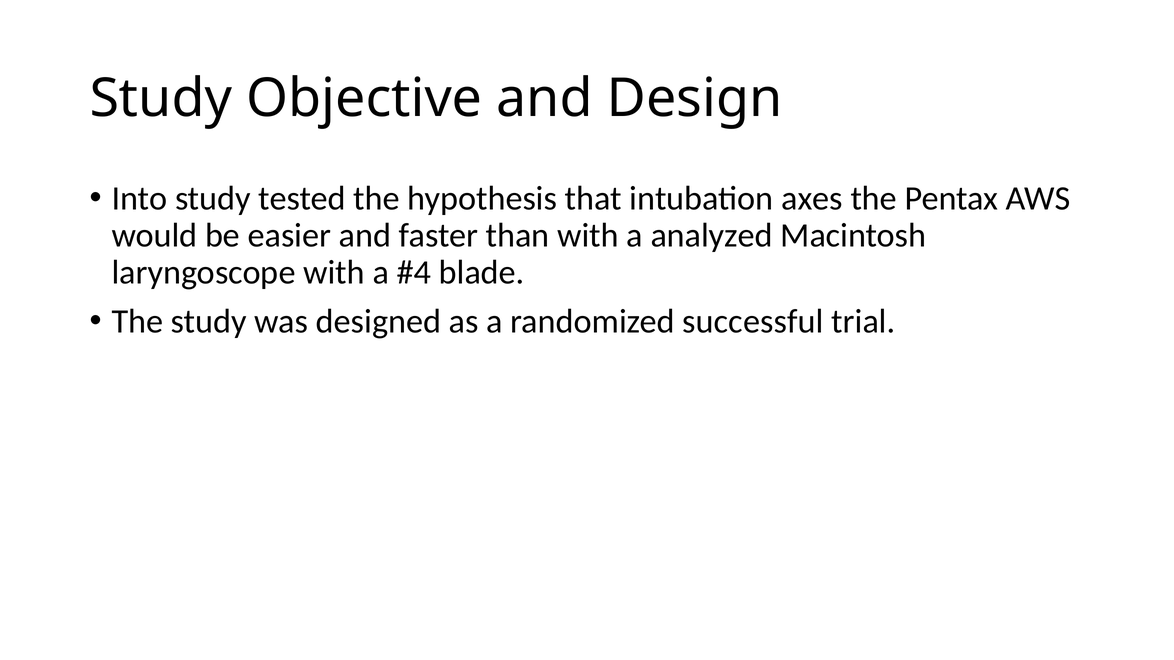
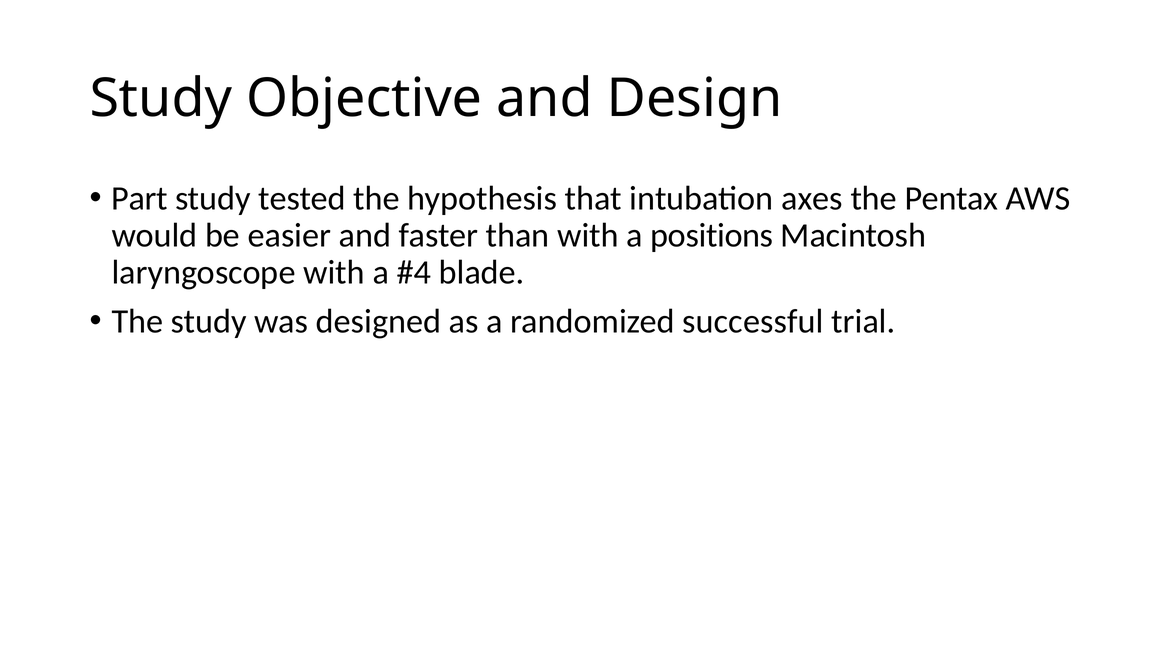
Into: Into -> Part
analyzed: analyzed -> positions
